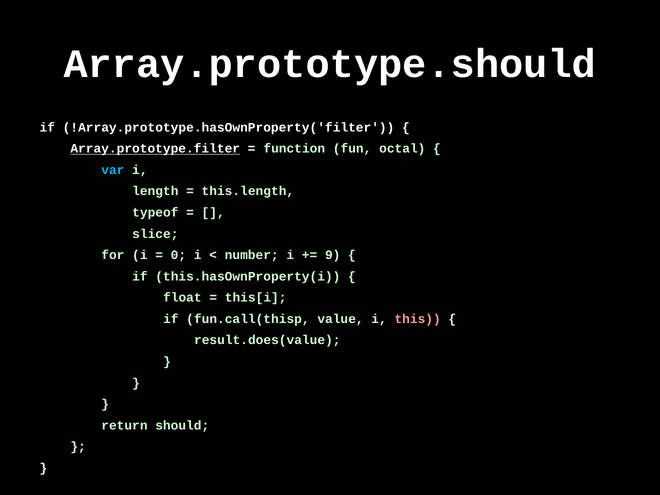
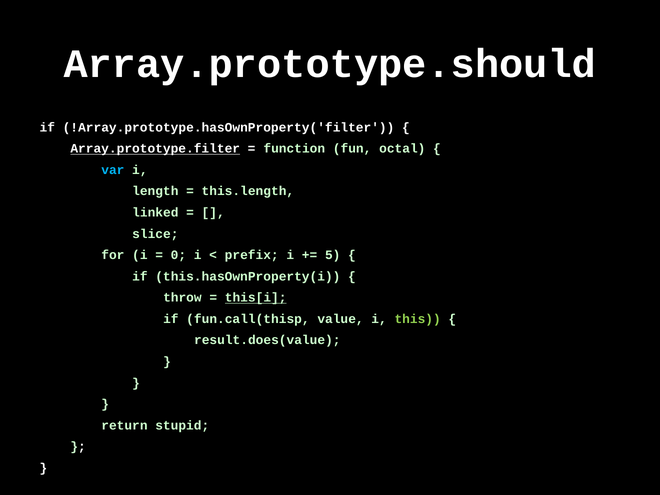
typeof: typeof -> linked
number: number -> prefix
9: 9 -> 5
float: float -> throw
this[i underline: none -> present
this colour: pink -> light green
should: should -> stupid
